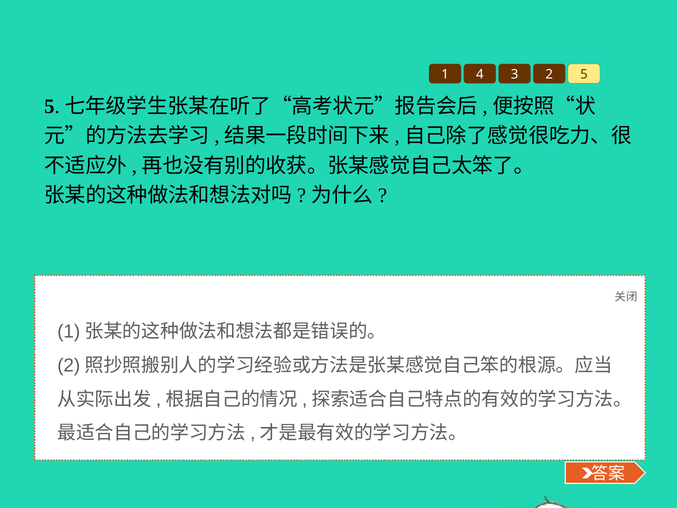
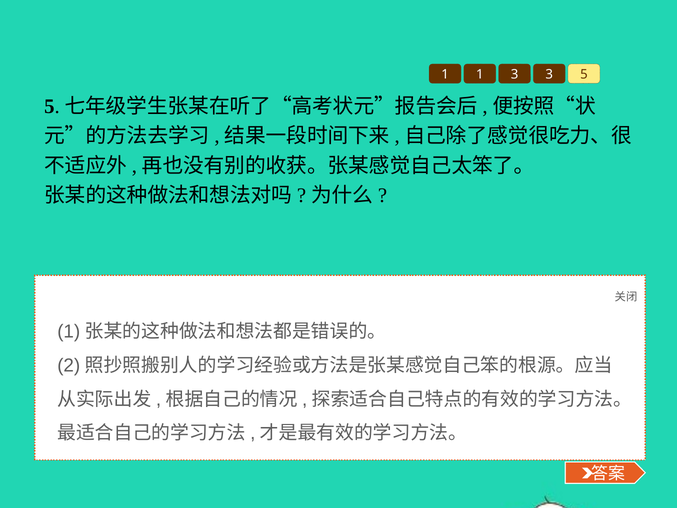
1 4: 4 -> 1
3 2: 2 -> 3
